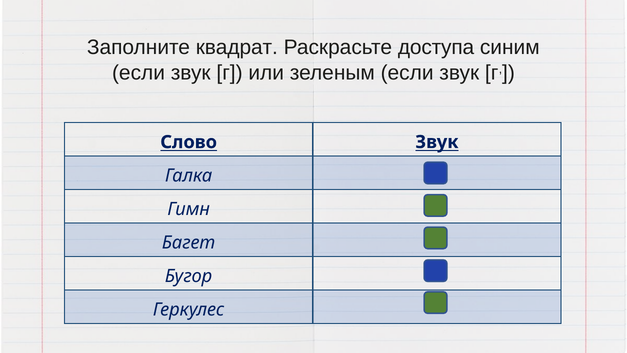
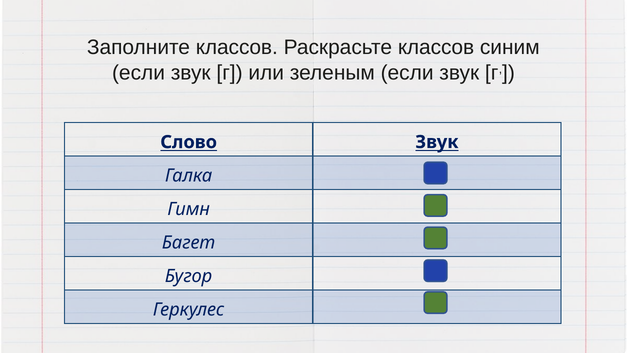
Заполните квадрат: квадрат -> классов
Раскрасьте доступа: доступа -> классов
